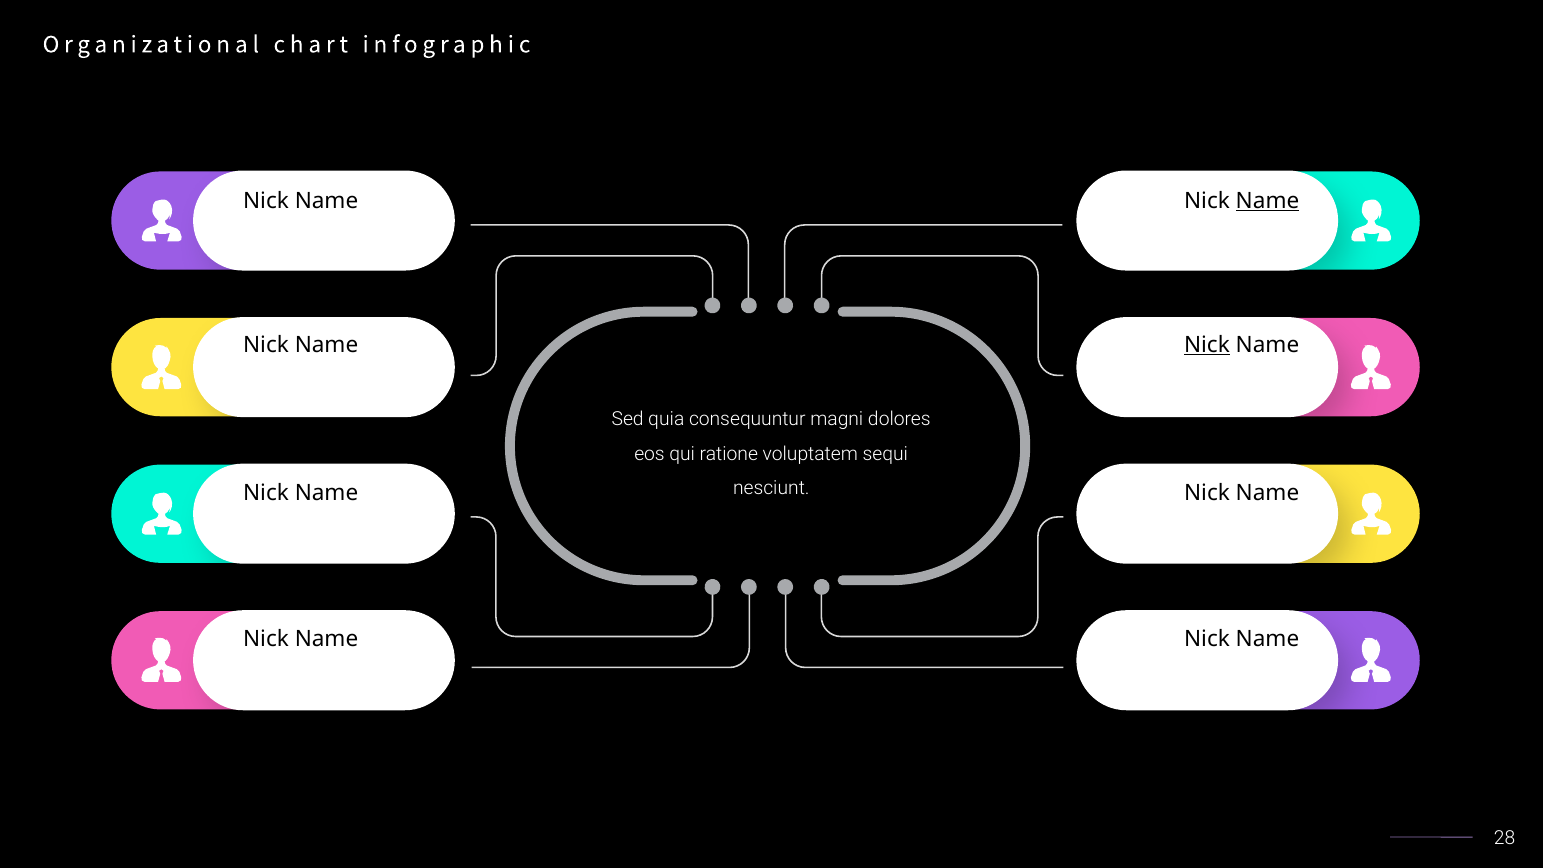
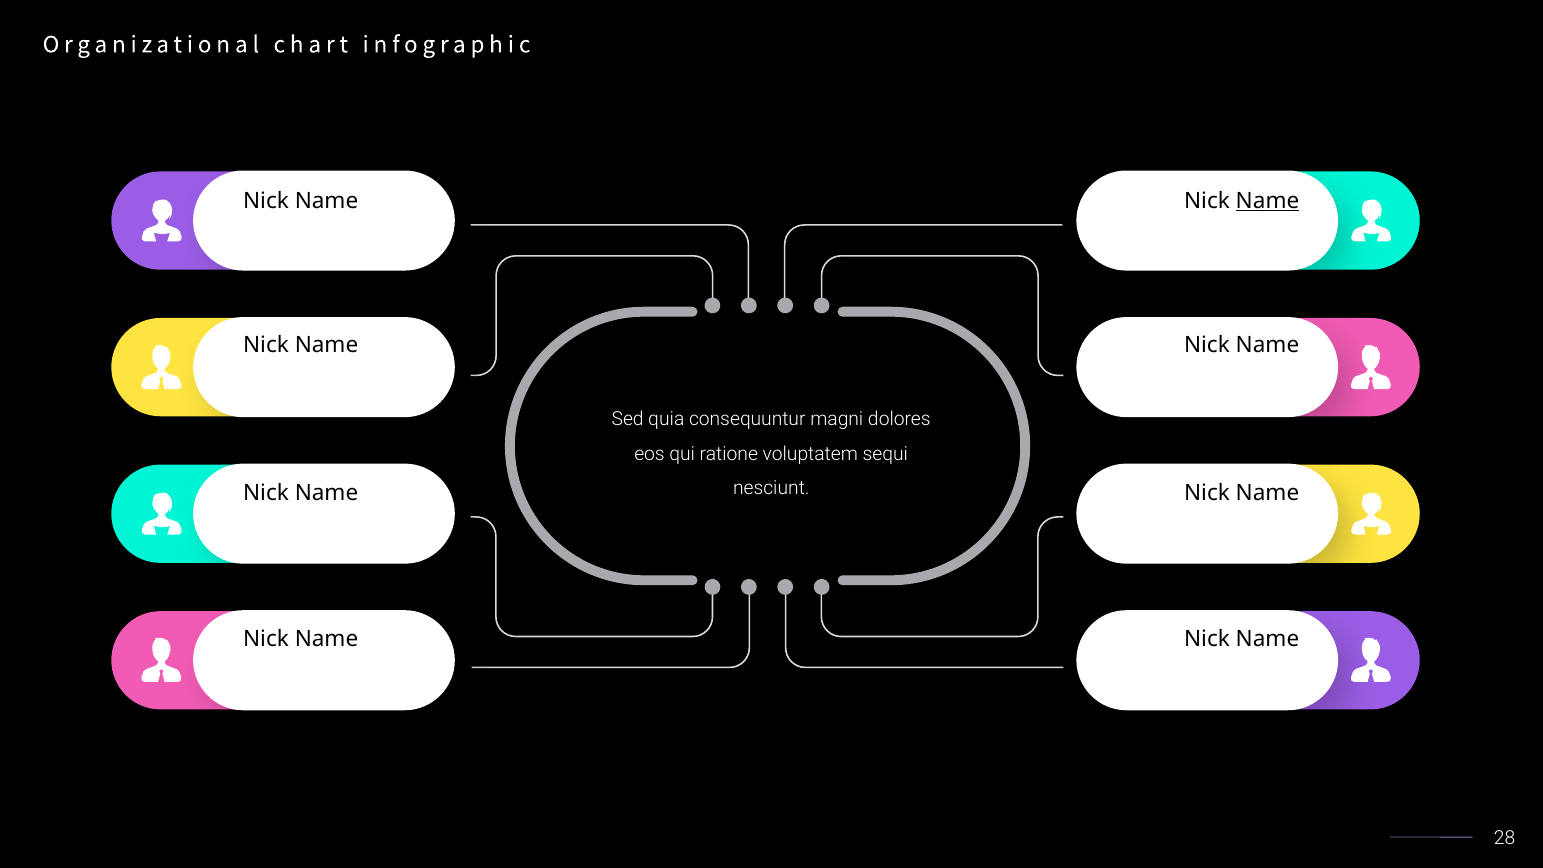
Nick at (1207, 345) underline: present -> none
